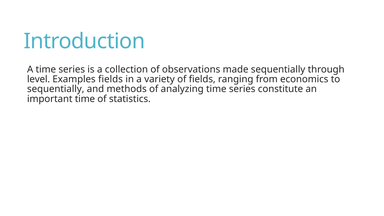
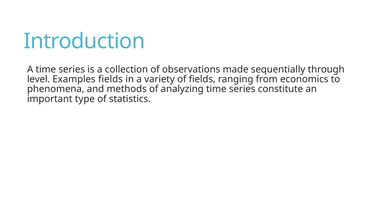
sequentially at (56, 89): sequentially -> phenomena
important time: time -> type
